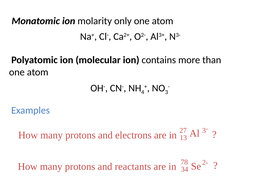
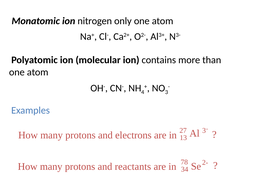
molarity: molarity -> nitrogen
